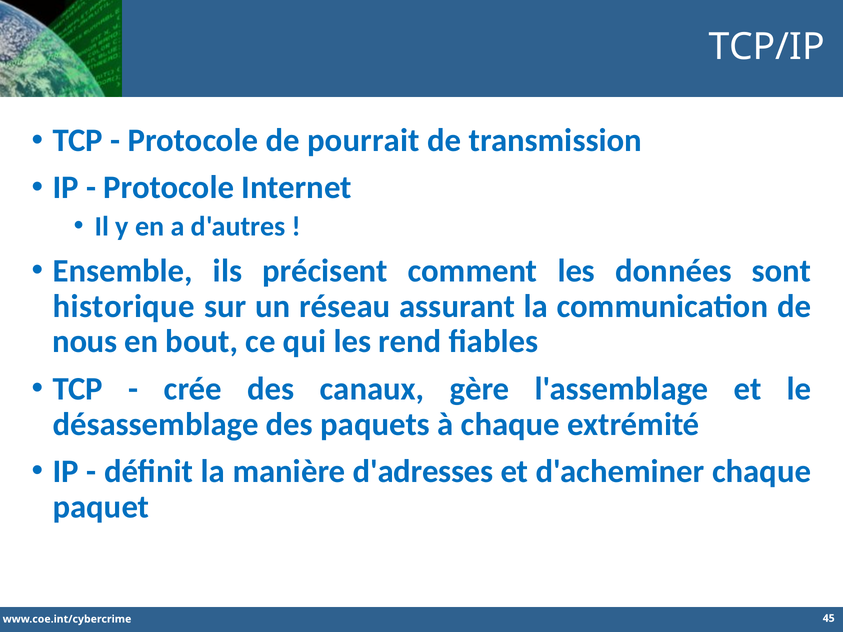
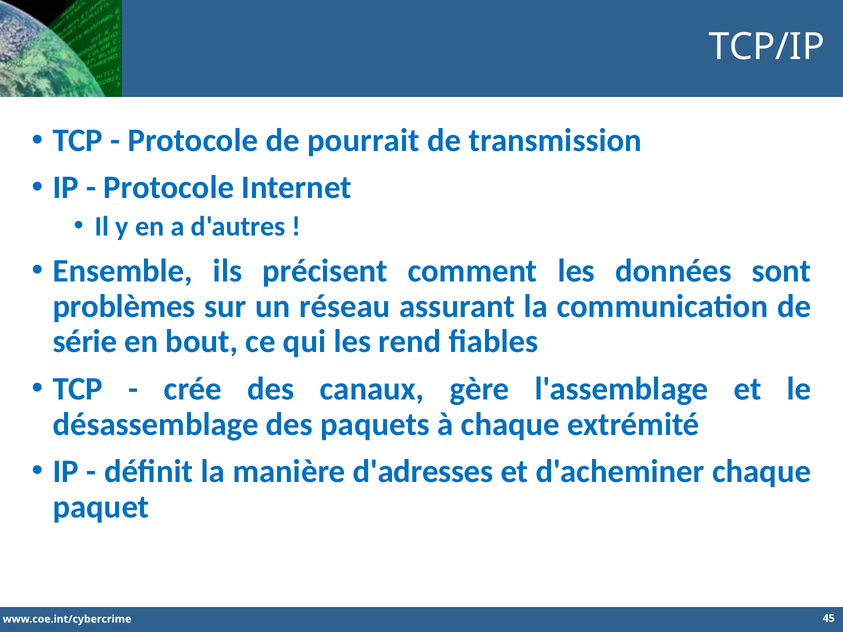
historique: historique -> problèmes
nous: nous -> série
